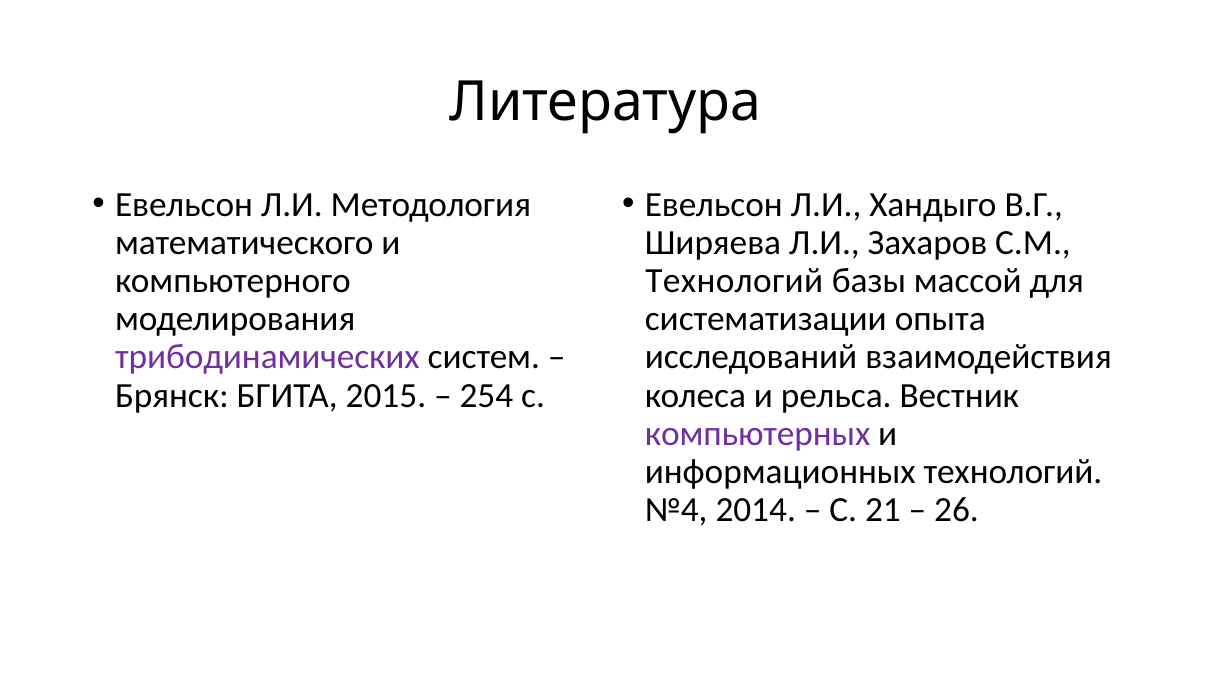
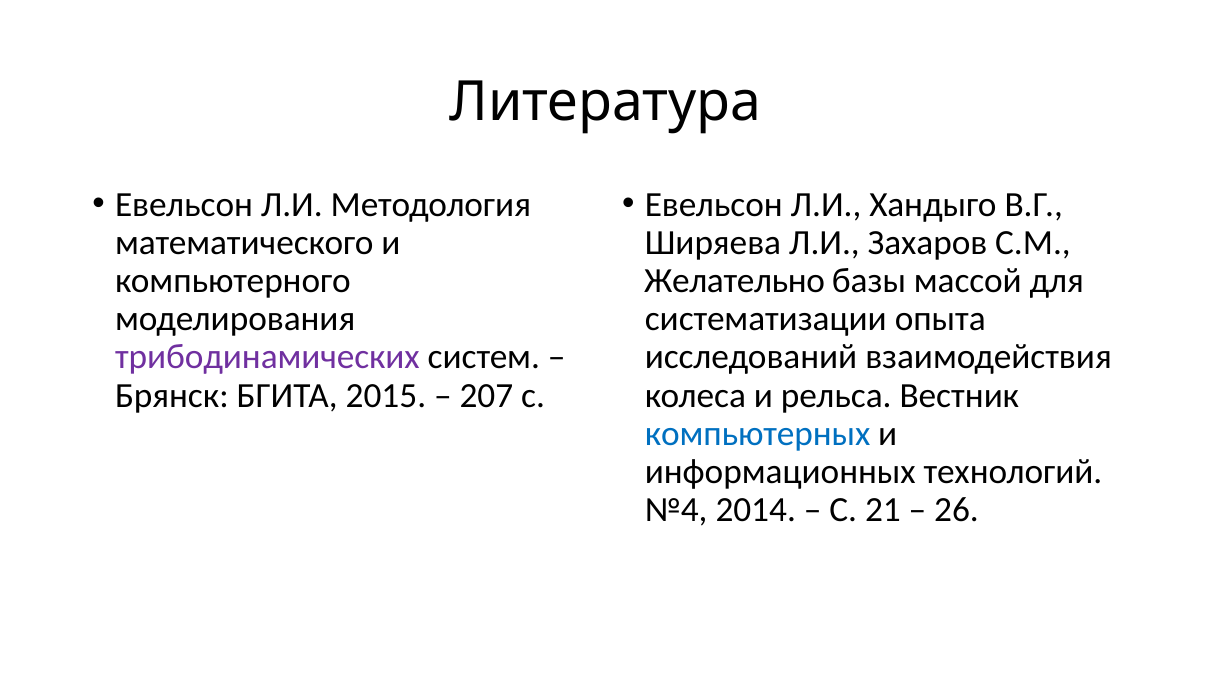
Технологий at (734, 281): Технологий -> Желательно
254: 254 -> 207
компьютерных colour: purple -> blue
